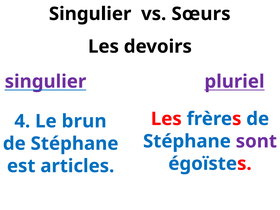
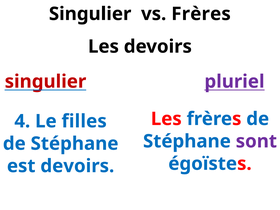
vs Sœurs: Sœurs -> Frères
singulier at (45, 82) colour: purple -> red
brun: brun -> filles
est articles: articles -> devoirs
